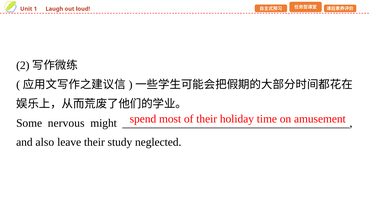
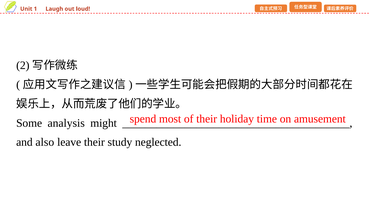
nervous: nervous -> analysis
